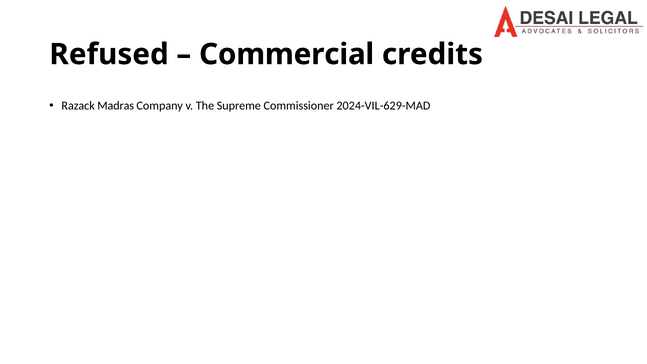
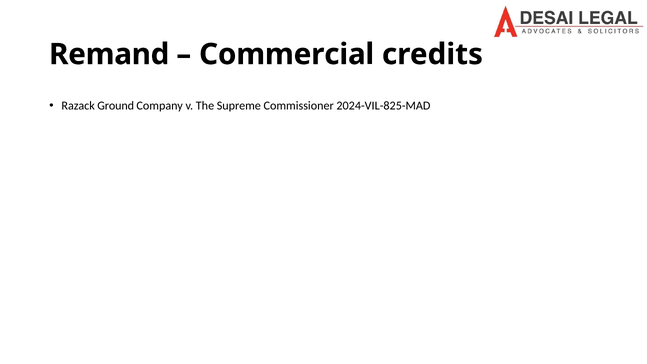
Refused: Refused -> Remand
Madras: Madras -> Ground
2024-VIL-629-MAD: 2024-VIL-629-MAD -> 2024-VIL-825-MAD
